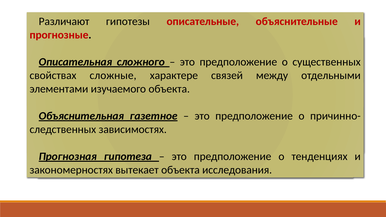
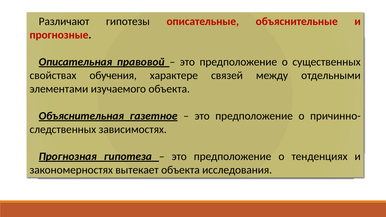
сложного: сложного -> правовой
сложные: сложные -> обучения
